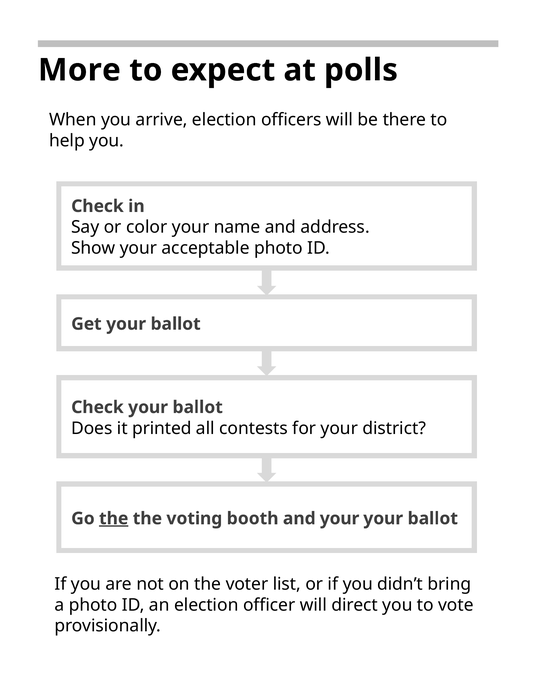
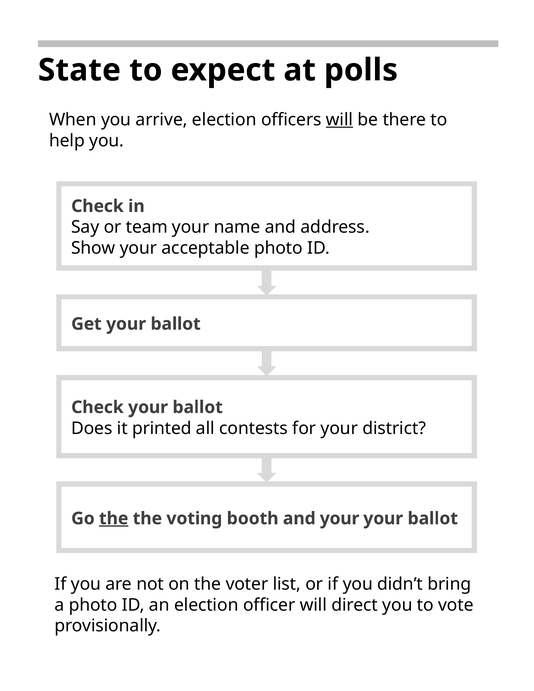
More: More -> State
will at (340, 120) underline: none -> present
color: color -> team
